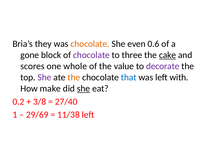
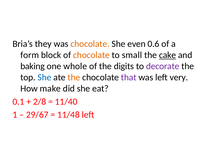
gone: gone -> form
chocolate at (91, 55) colour: purple -> orange
three: three -> small
scores: scores -> baking
value: value -> digits
She at (44, 77) colour: purple -> blue
that colour: blue -> purple
with: with -> very
she at (84, 88) underline: present -> none
0.2: 0.2 -> 0.1
3/8: 3/8 -> 2/8
27/40: 27/40 -> 11/40
29/69: 29/69 -> 29/67
11/38: 11/38 -> 11/48
